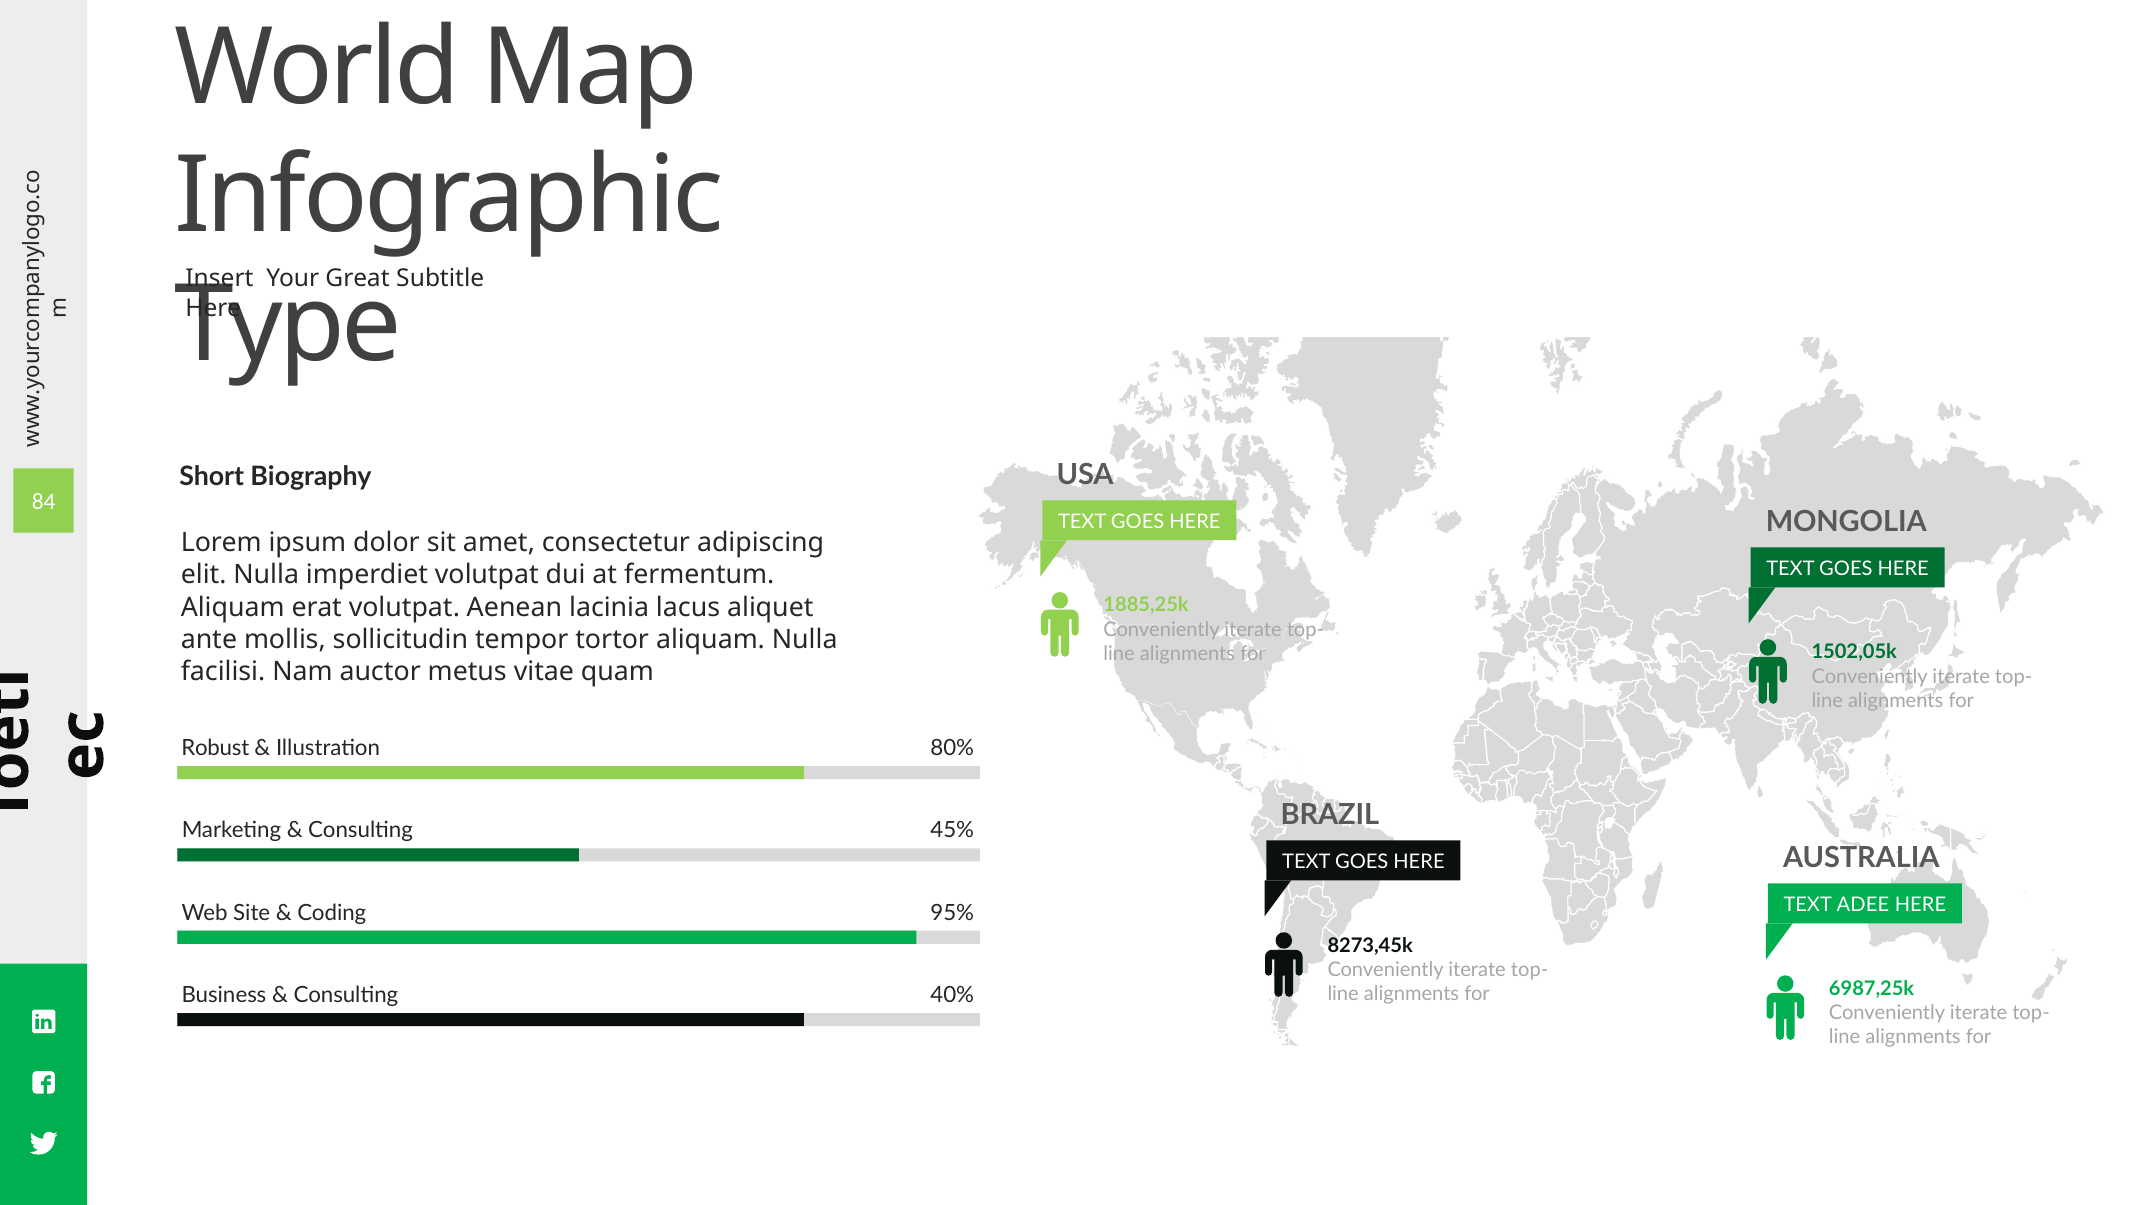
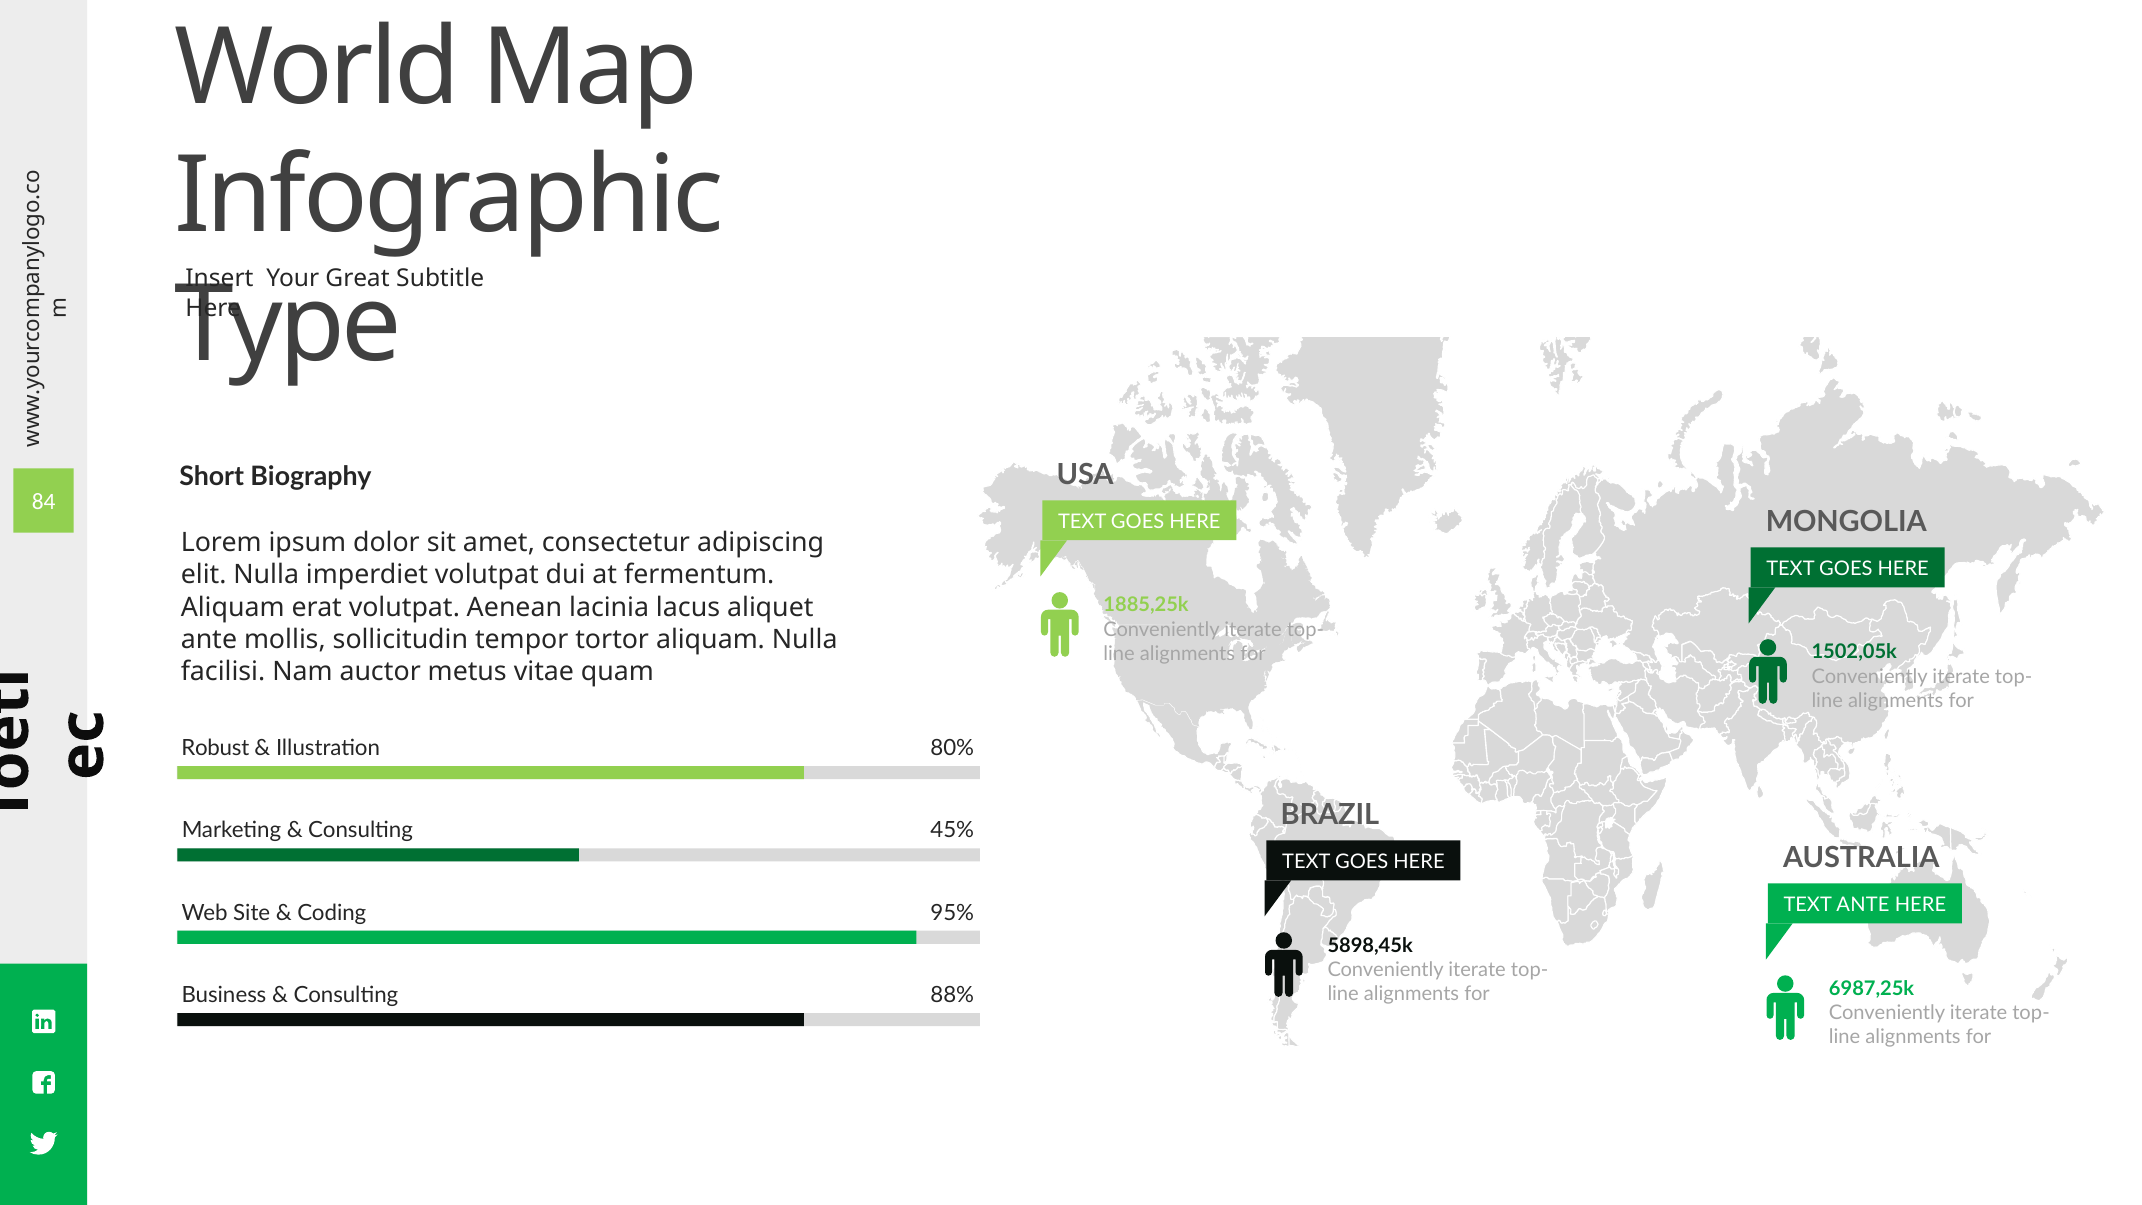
TEXT ADEE: ADEE -> ANTE
8273,45k: 8273,45k -> 5898,45k
40%: 40% -> 88%
